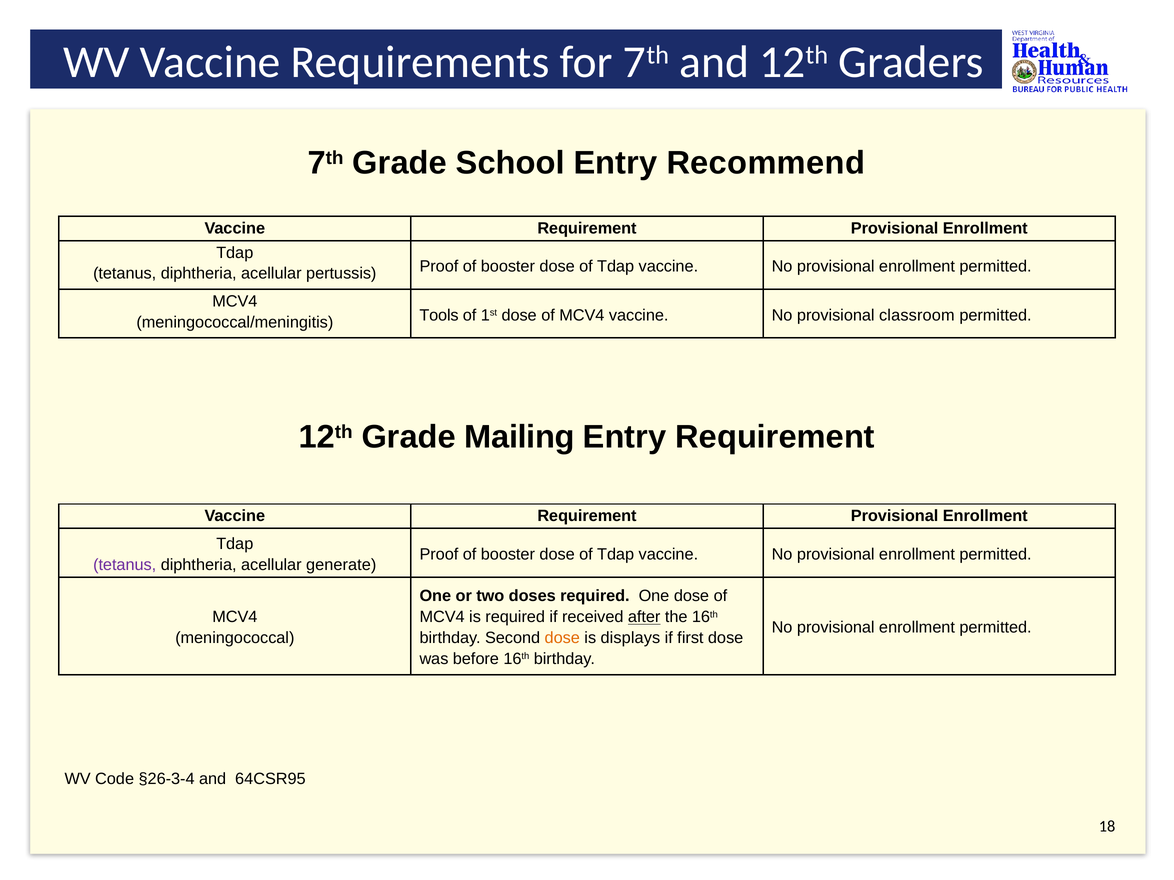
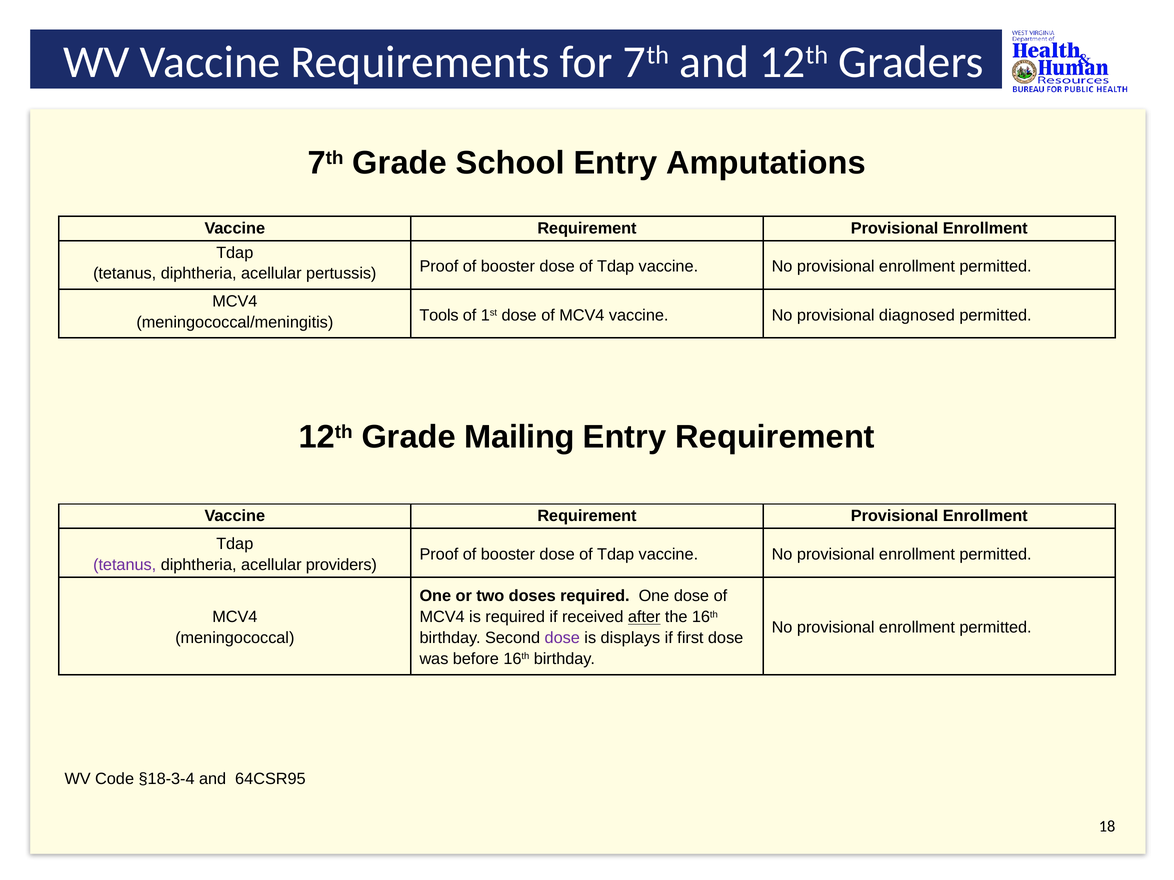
Recommend: Recommend -> Amputations
classroom: classroom -> diagnosed
generate: generate -> providers
dose at (562, 638) colour: orange -> purple
§26-3-4: §26-3-4 -> §18-3-4
